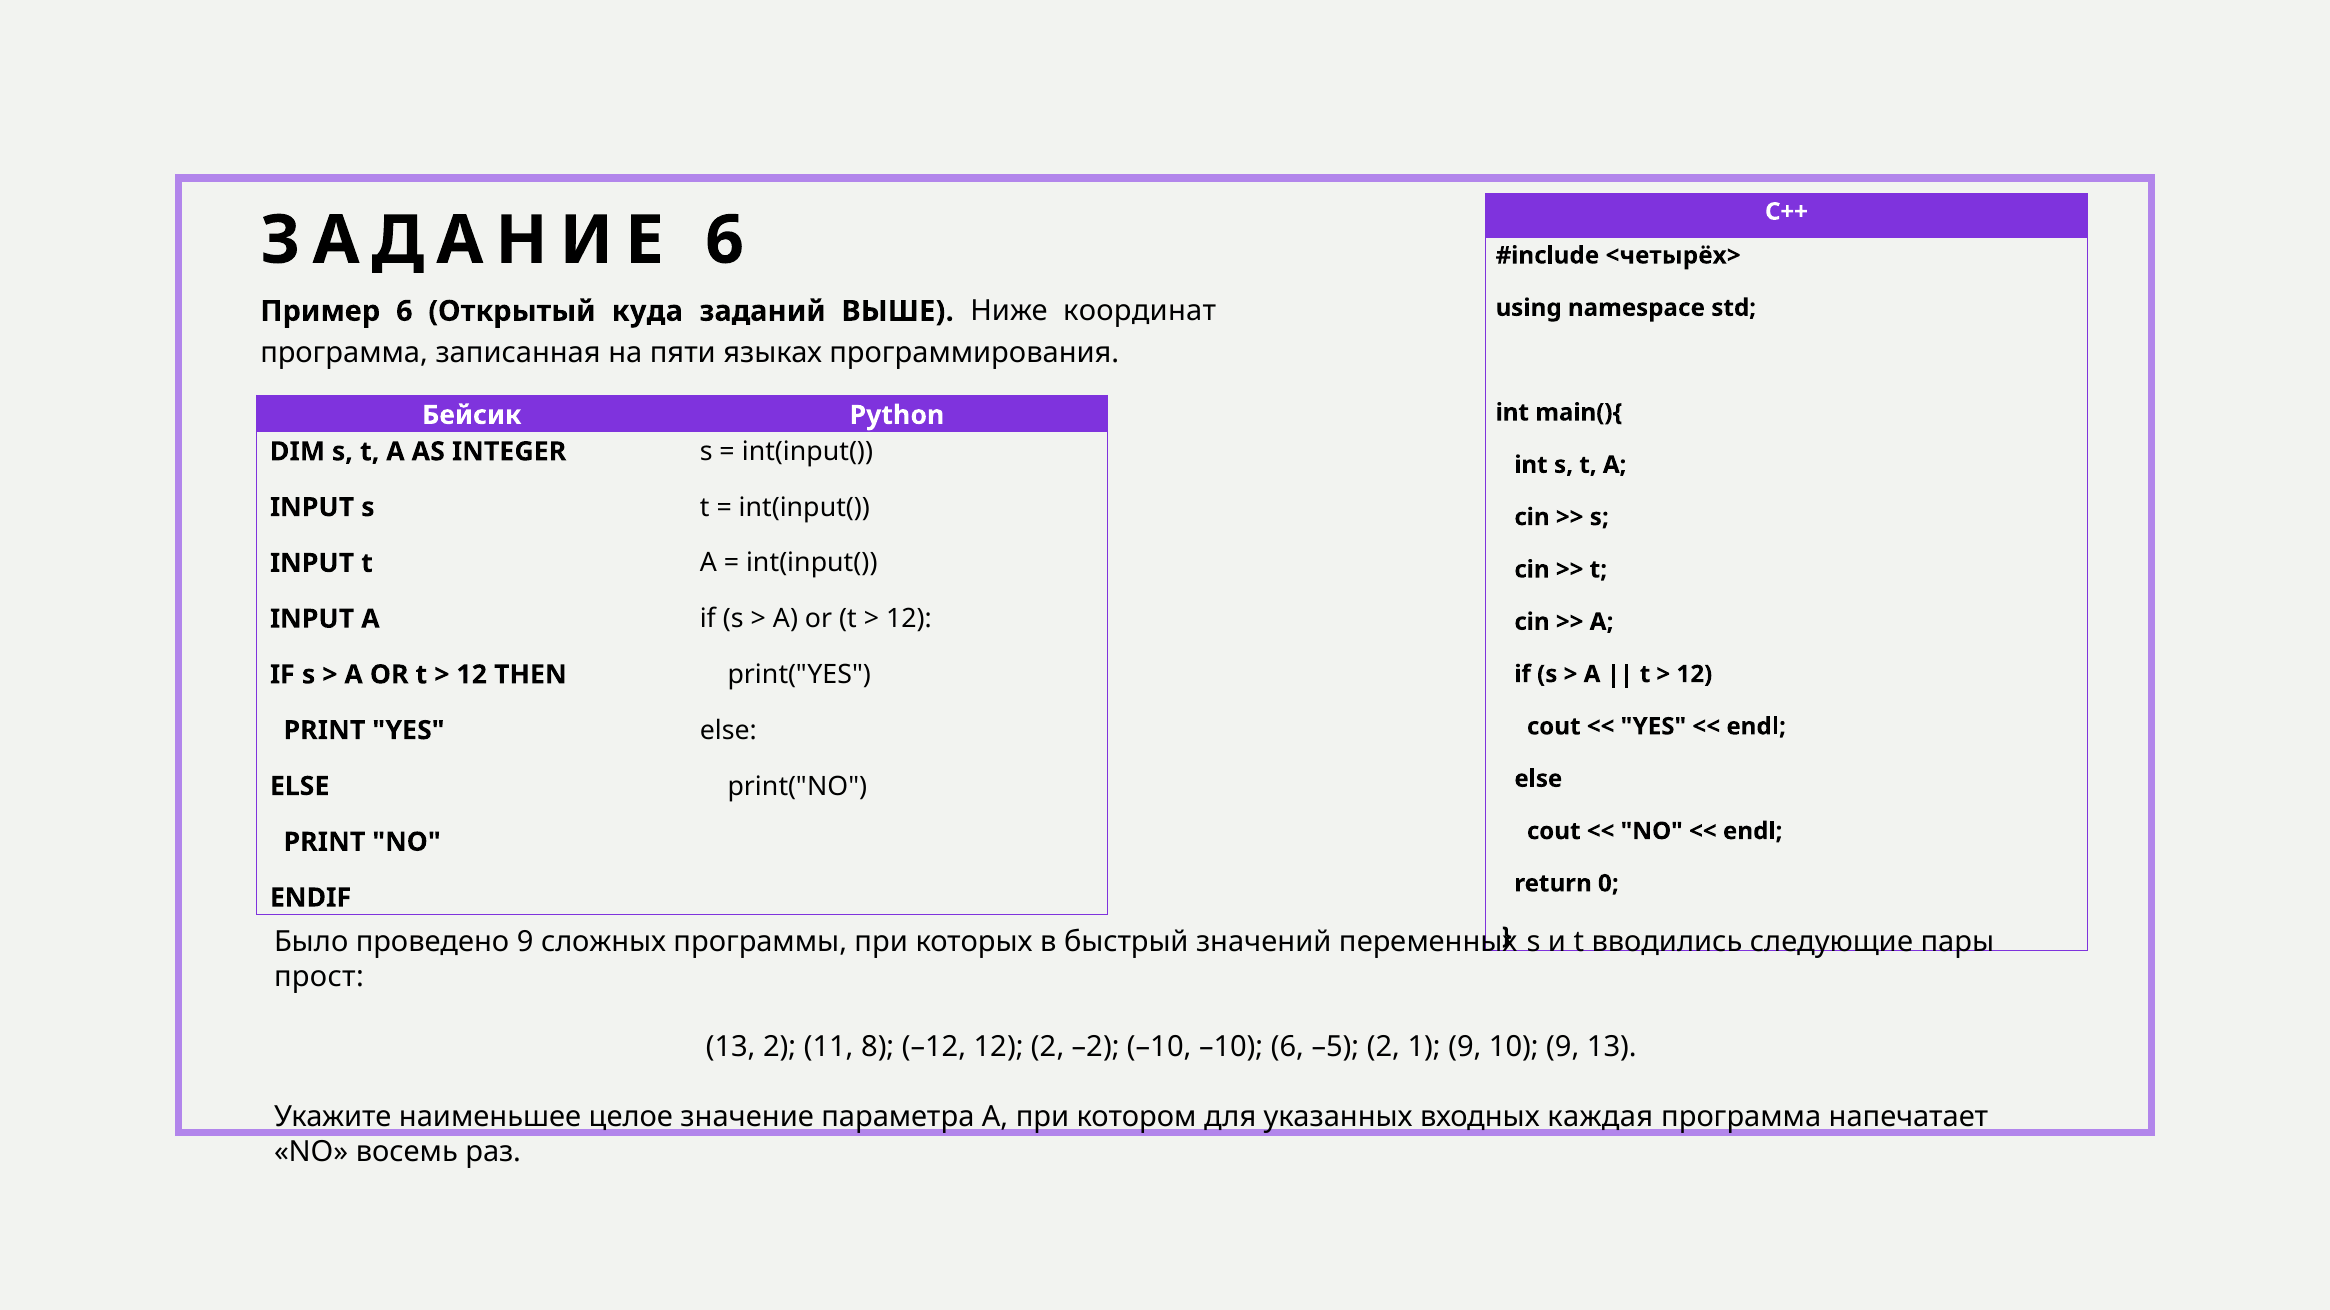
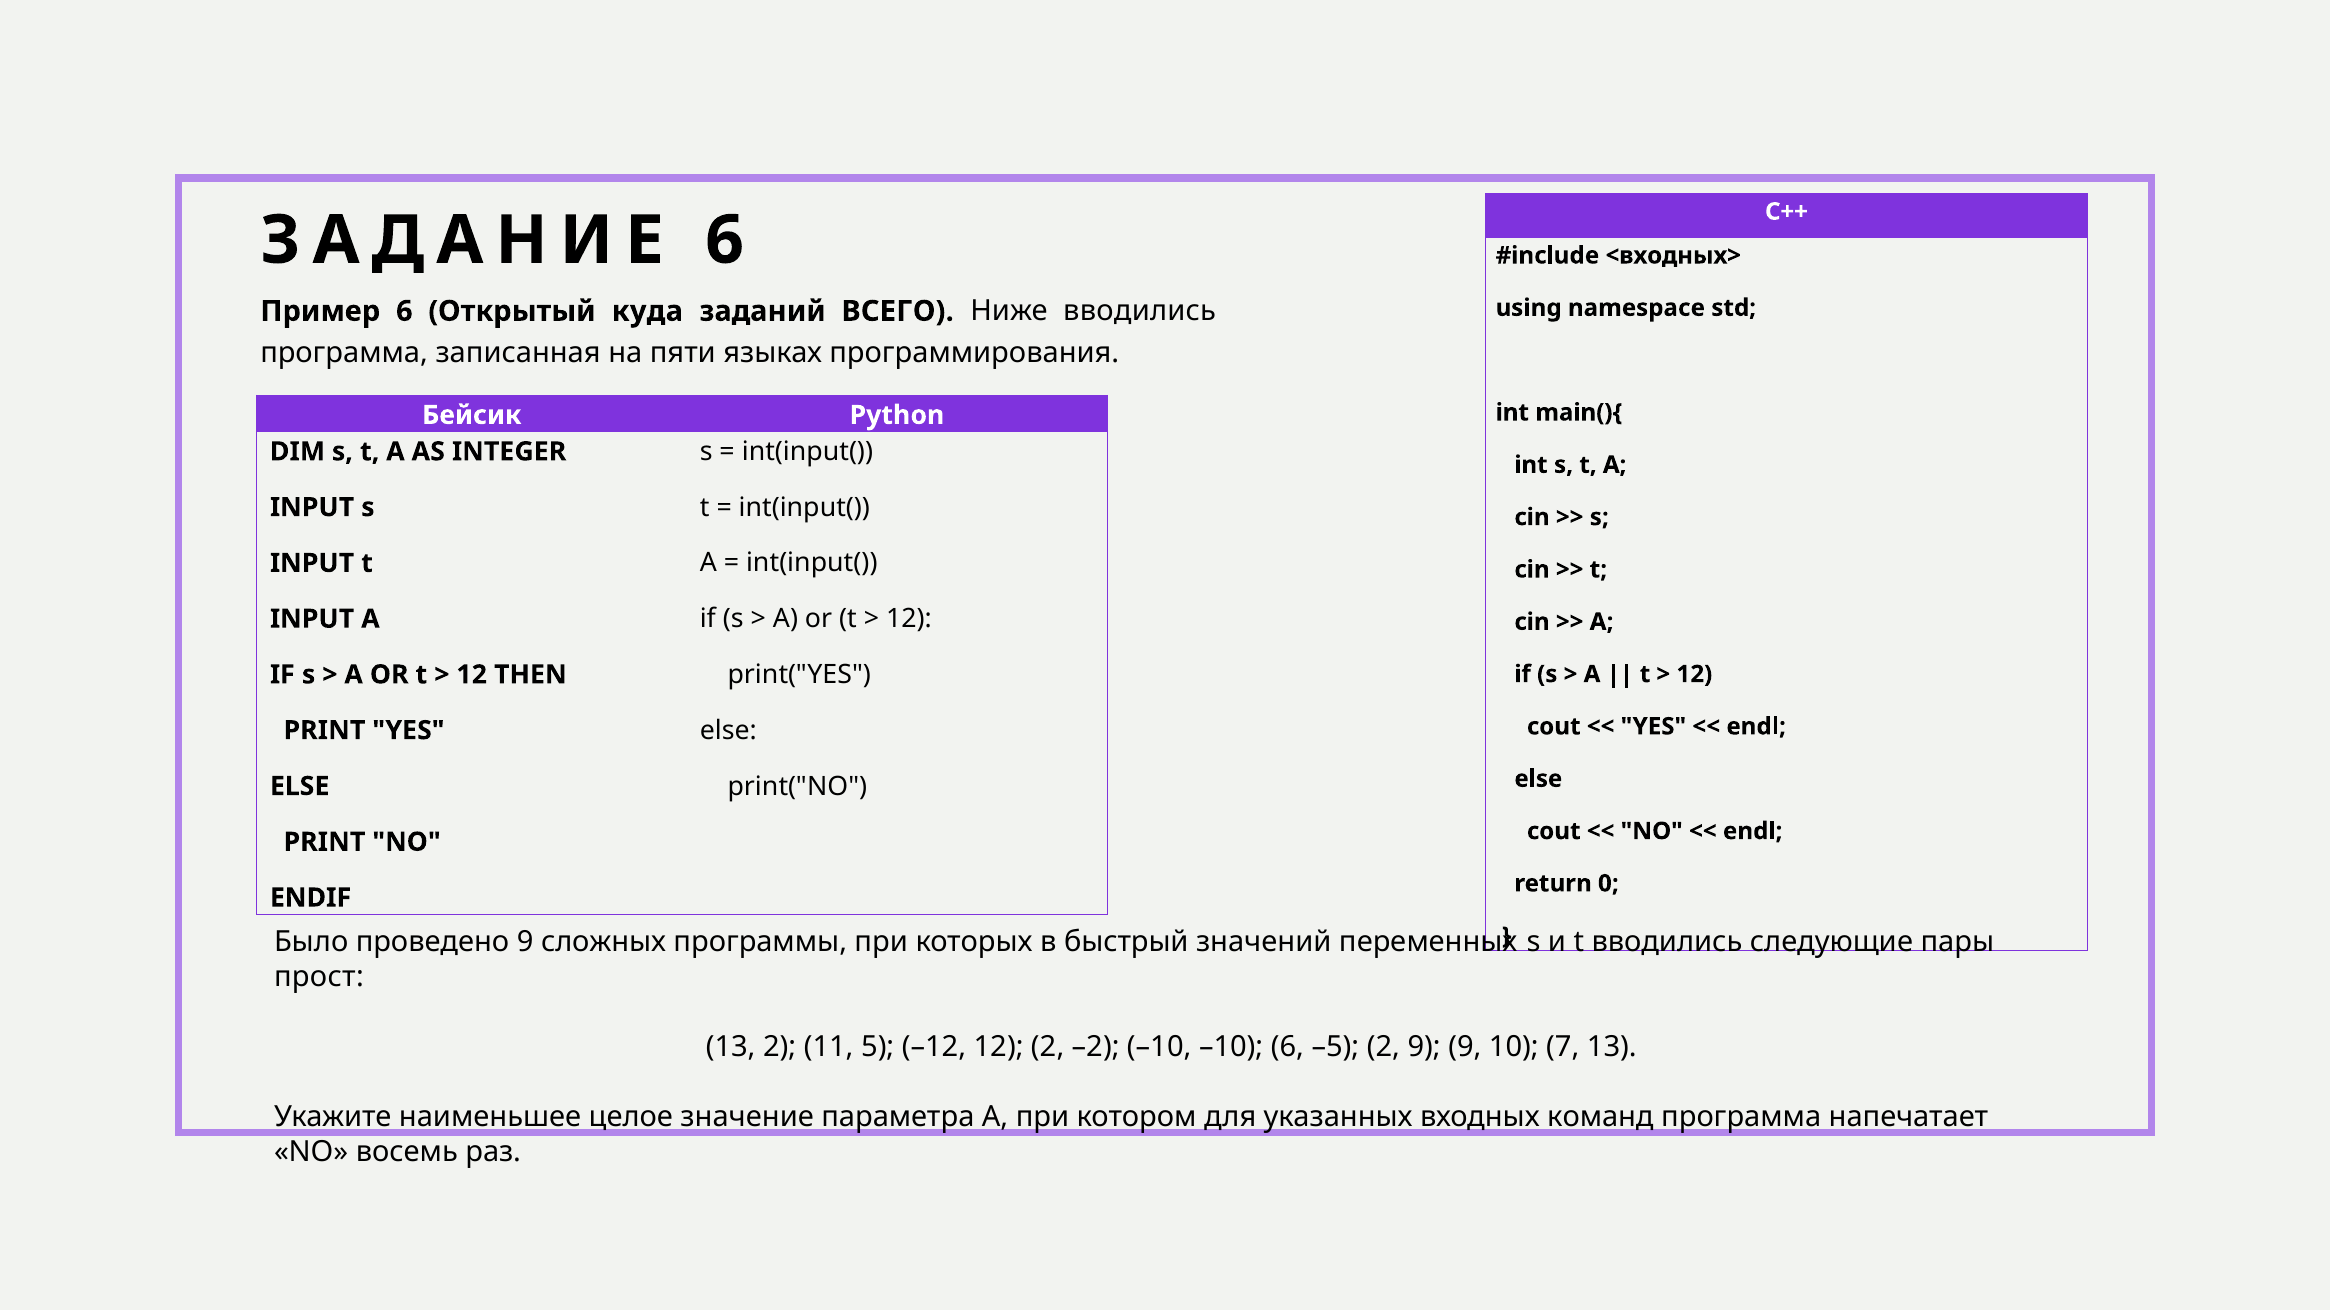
<четырёх>: <четырёх> -> <входных>
ВЫШЕ: ВЫШЕ -> ВСЕГО
Ниже координат: координат -> вводились
8: 8 -> 5
2 1: 1 -> 9
10 9: 9 -> 7
каждая: каждая -> команд
